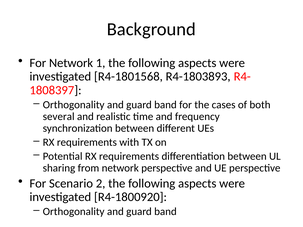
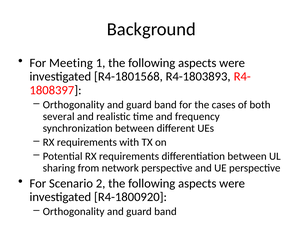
For Network: Network -> Meeting
